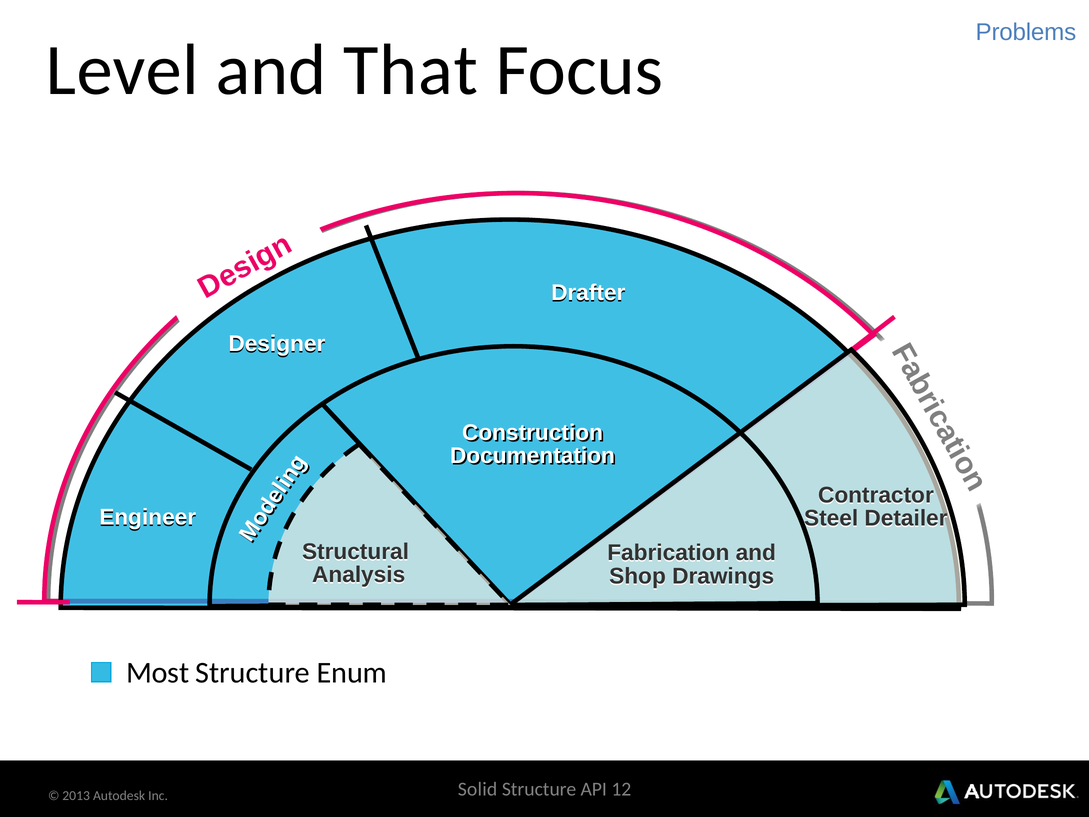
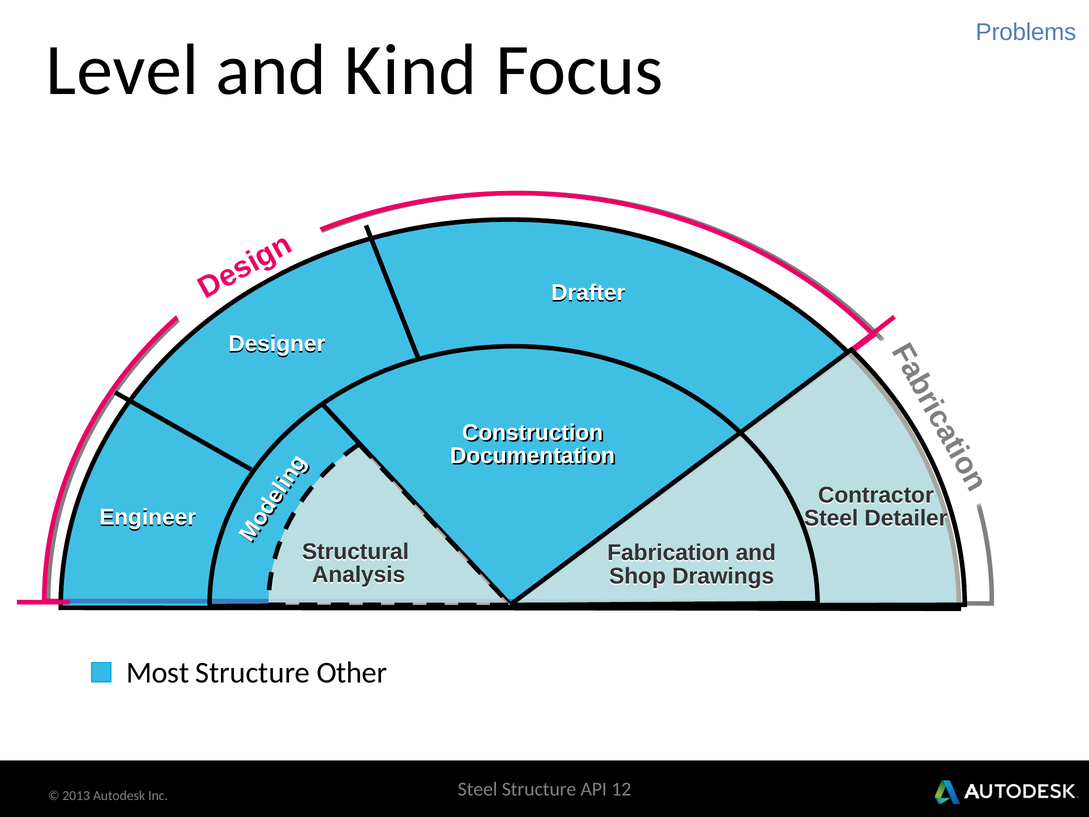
That: That -> Kind
Enum: Enum -> Other
Solid at (478, 789): Solid -> Steel
